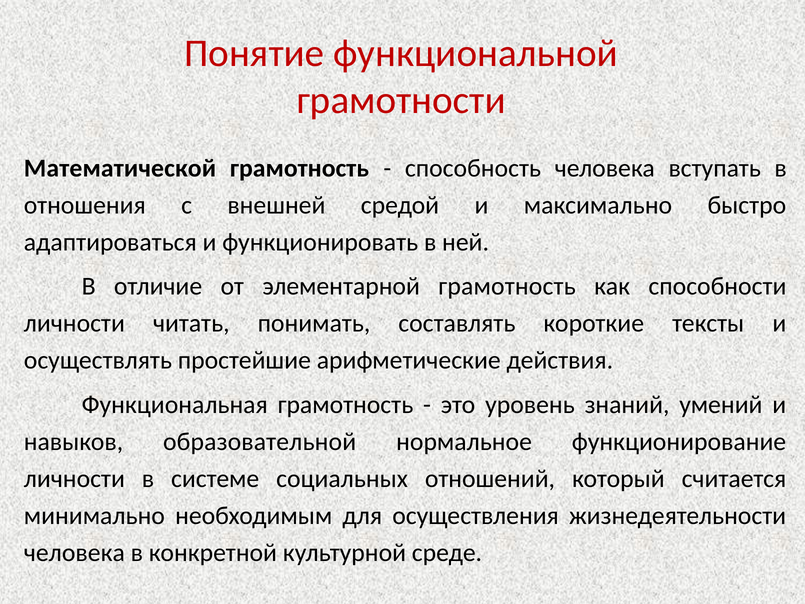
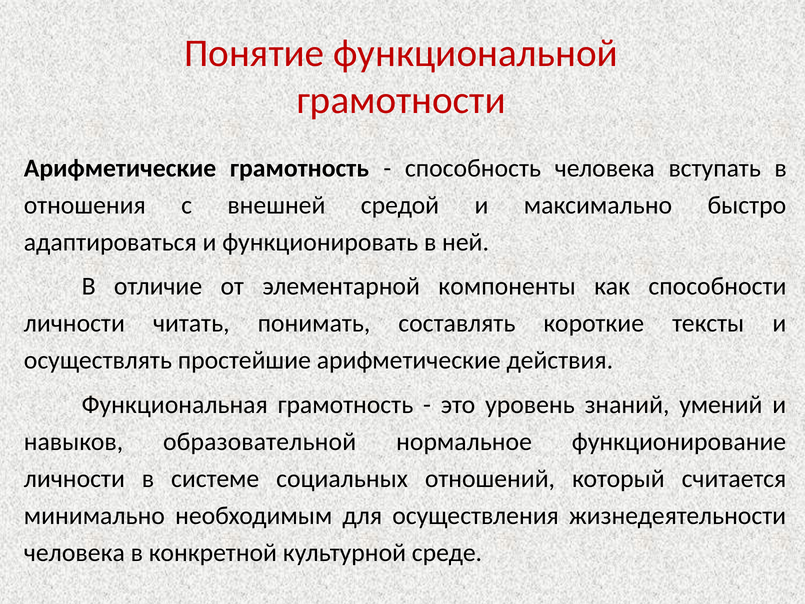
Математической at (120, 168): Математической -> Арифметические
элементарной грамотность: грамотность -> компоненты
